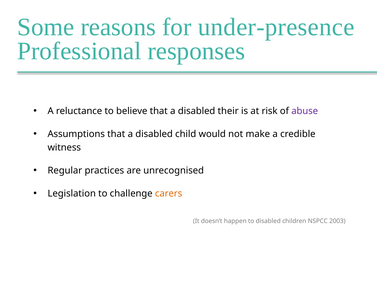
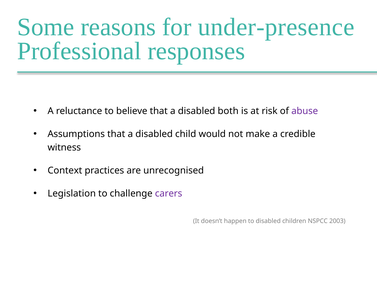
their: their -> both
Regular: Regular -> Context
carers colour: orange -> purple
